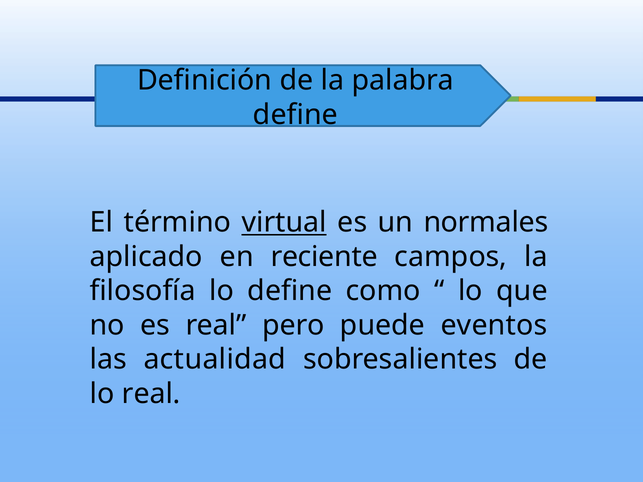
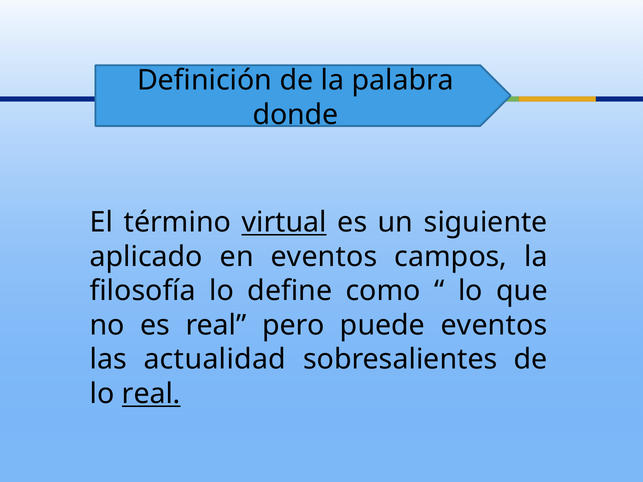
define at (295, 115): define -> donde
normales: normales -> siguiente
en reciente: reciente -> eventos
real at (151, 394) underline: none -> present
